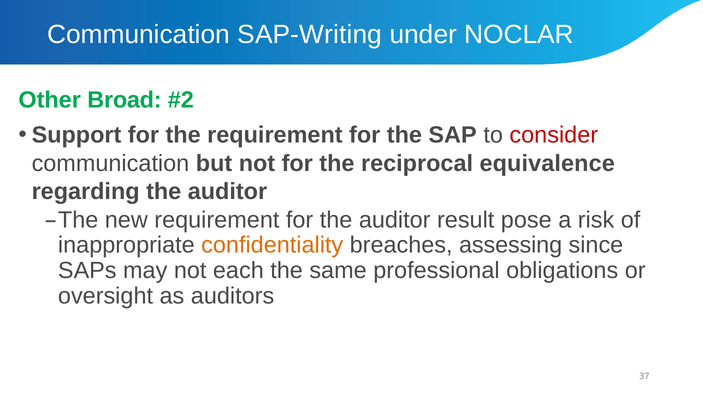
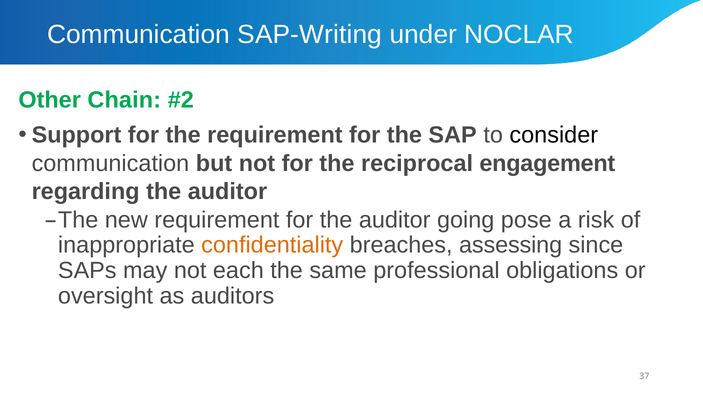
Broad: Broad -> Chain
consider colour: red -> black
equivalence: equivalence -> engagement
result: result -> going
